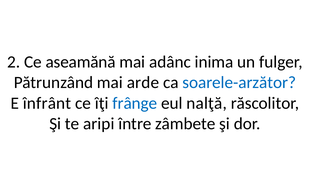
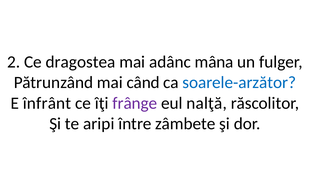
aseamănă: aseamănă -> dragostea
inima: inima -> mâna
arde: arde -> când
frânge colour: blue -> purple
